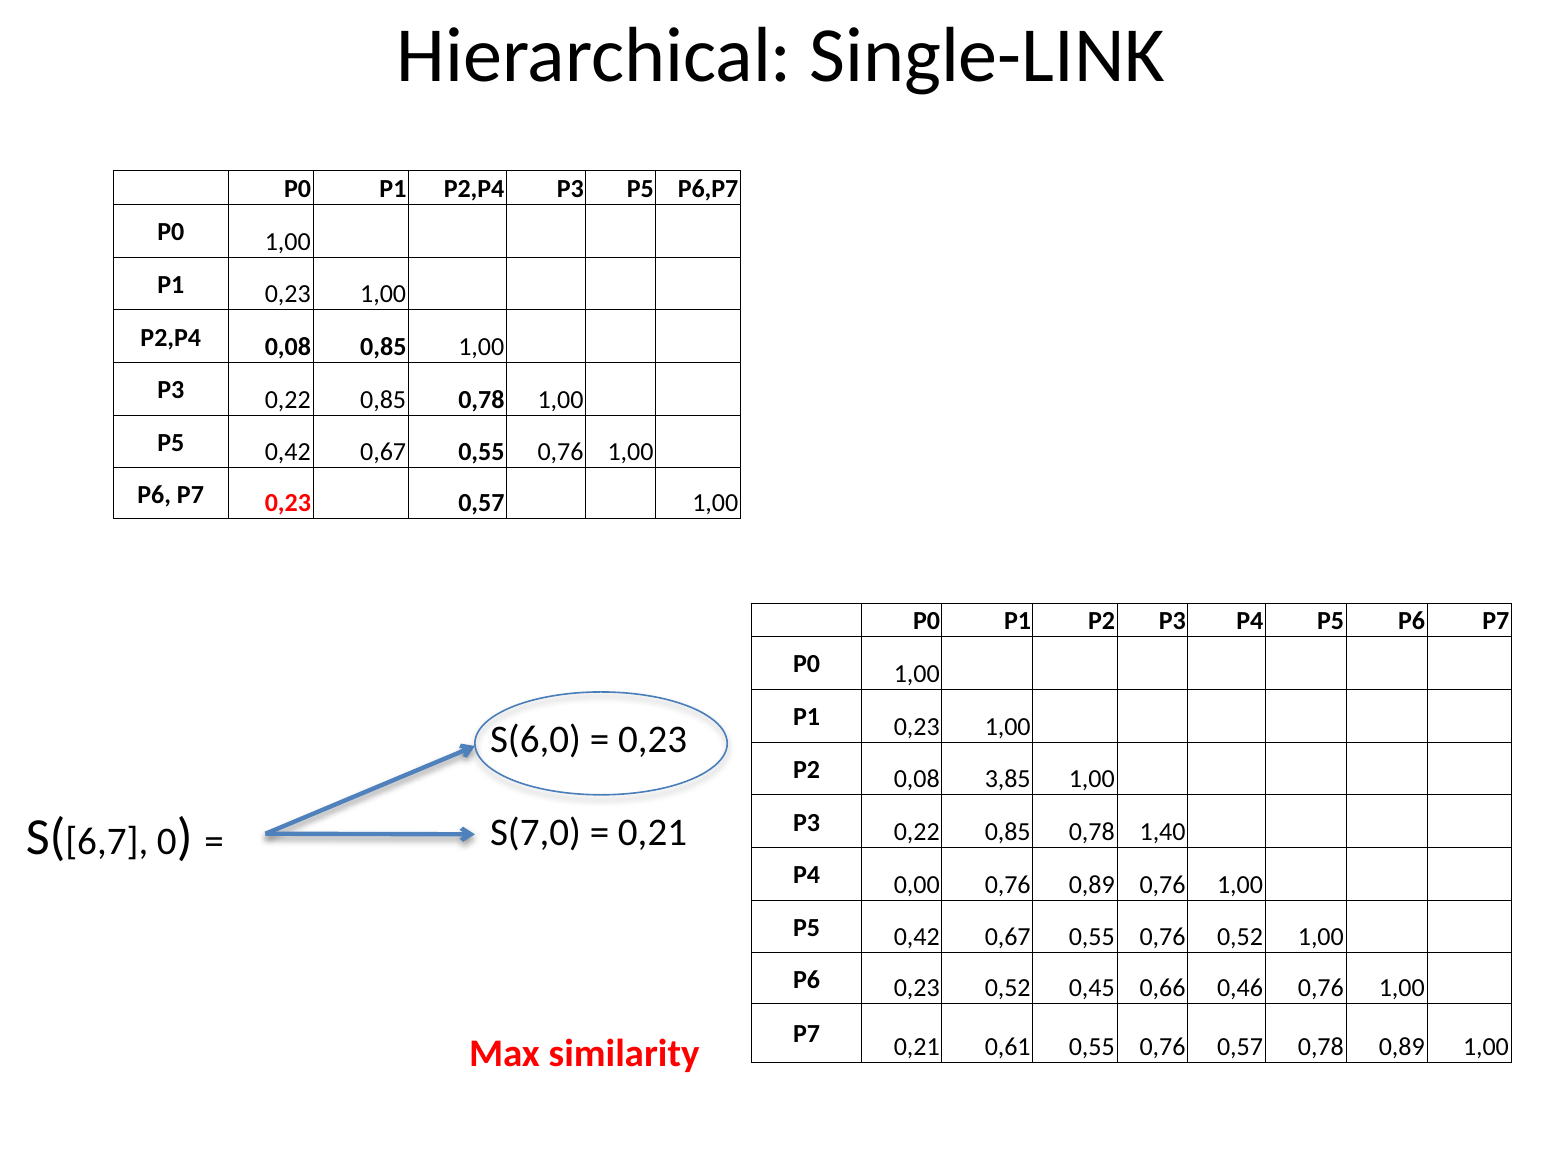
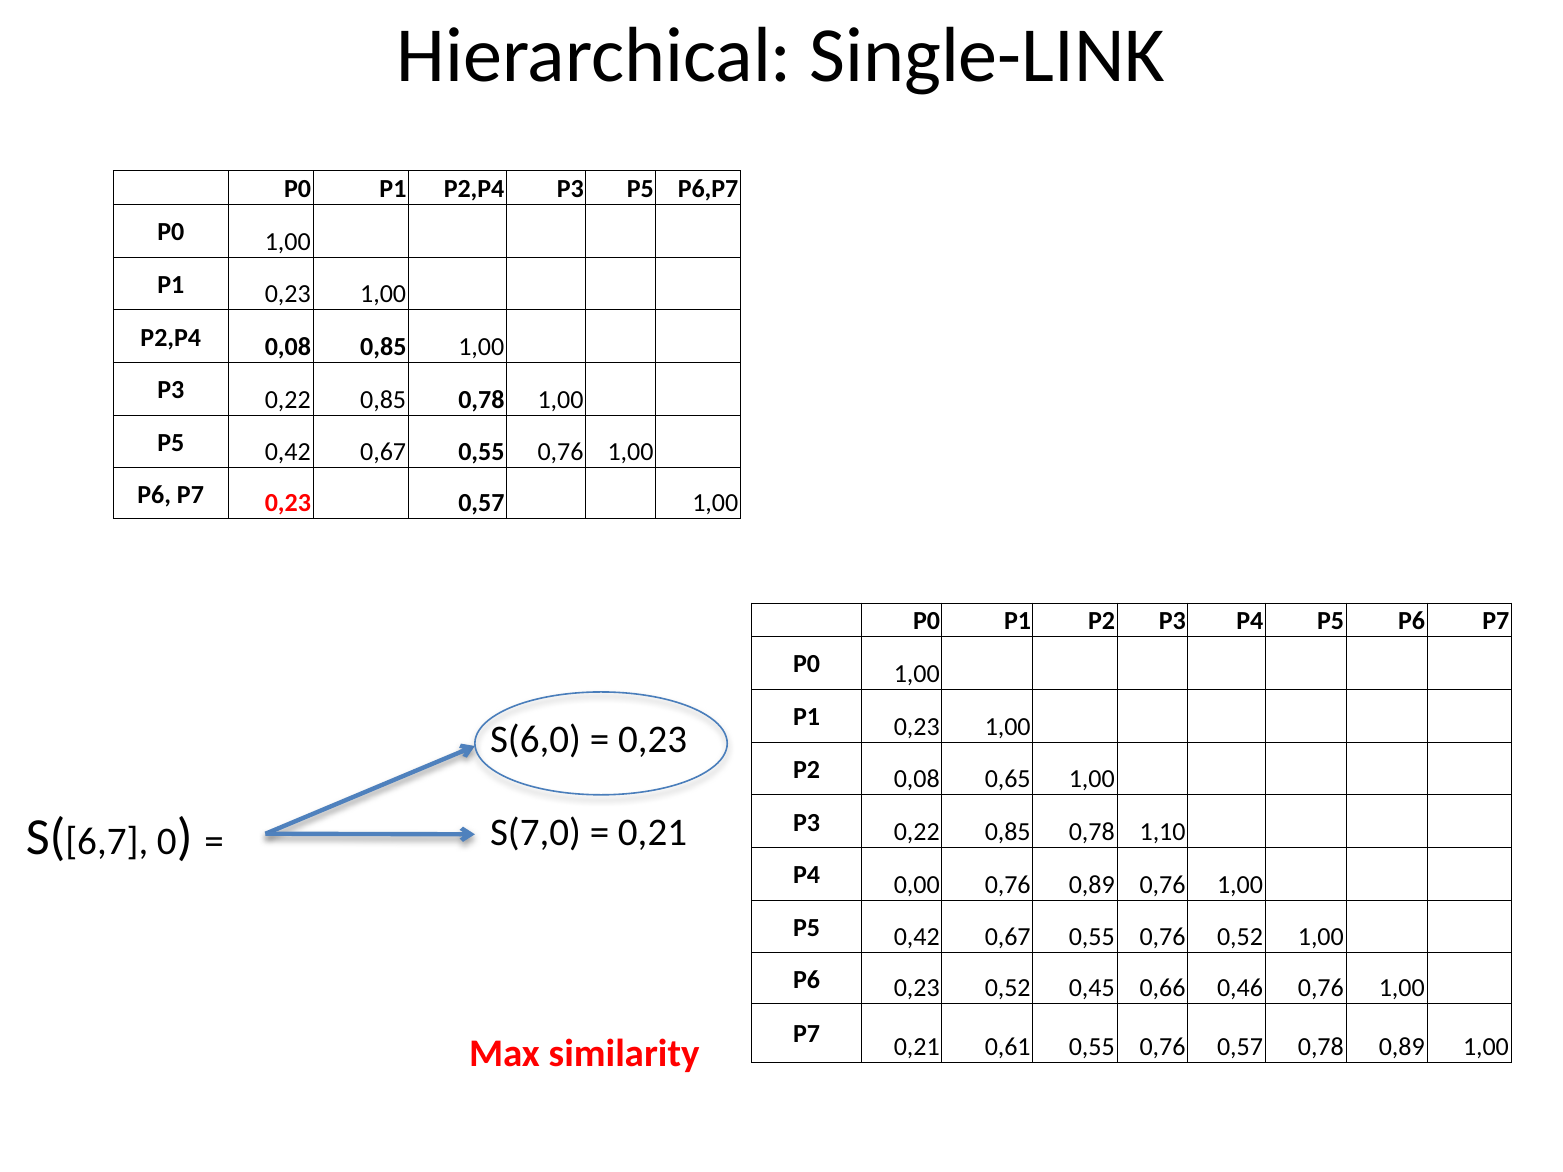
3,85: 3,85 -> 0,65
1,40: 1,40 -> 1,10
